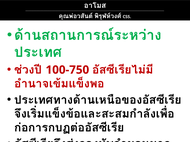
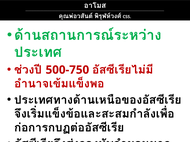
100-750: 100-750 -> 500-750
